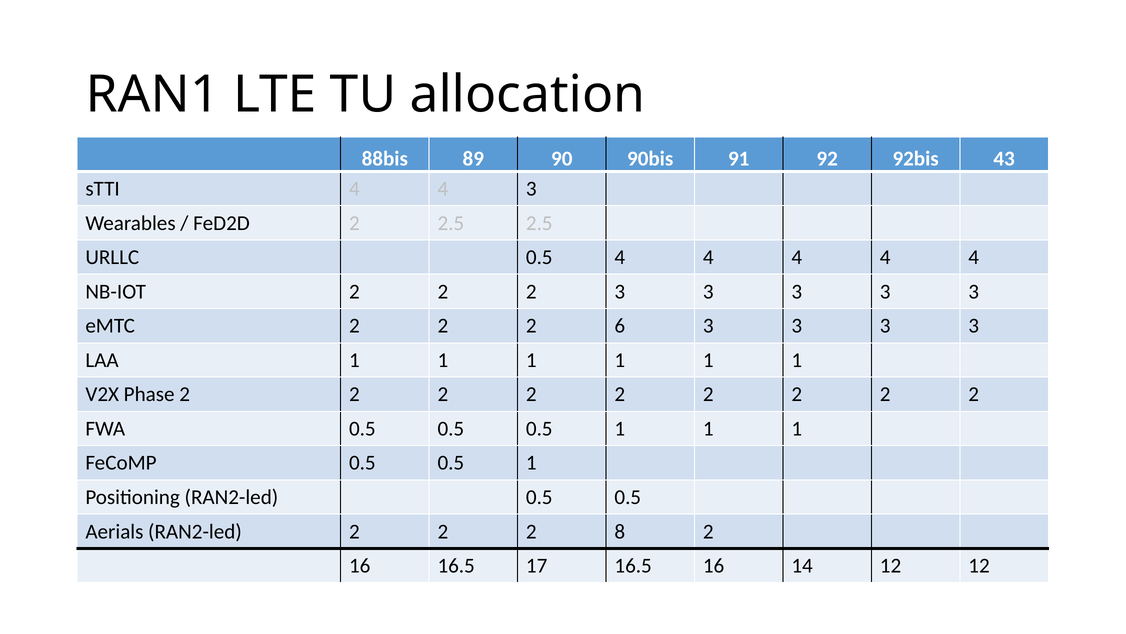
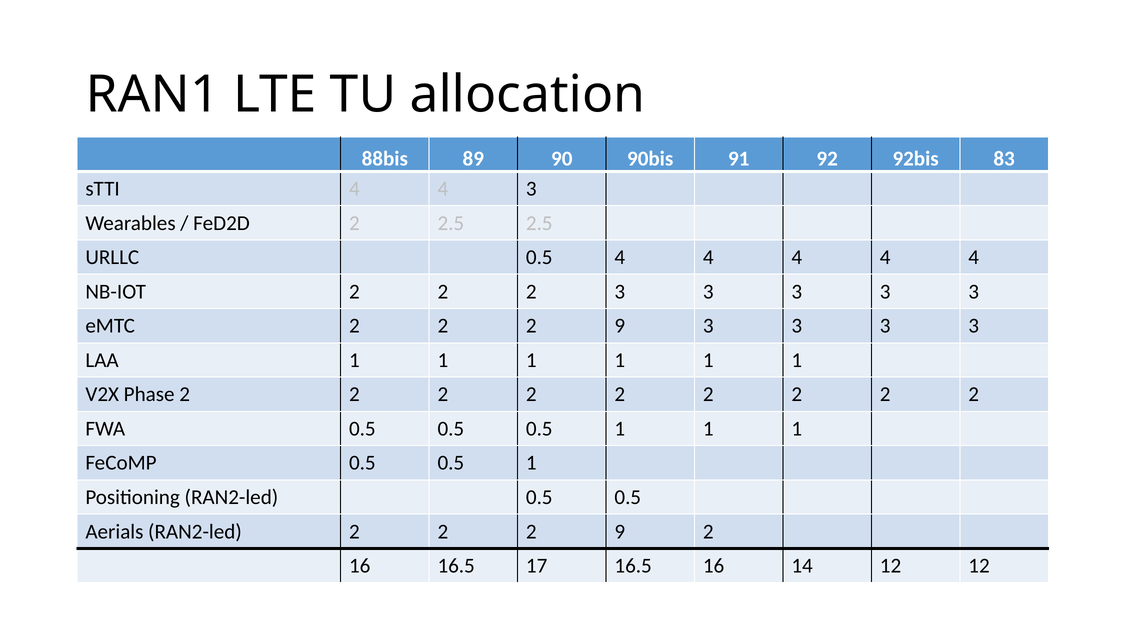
43: 43 -> 83
6 at (620, 326): 6 -> 9
8 at (620, 531): 8 -> 9
